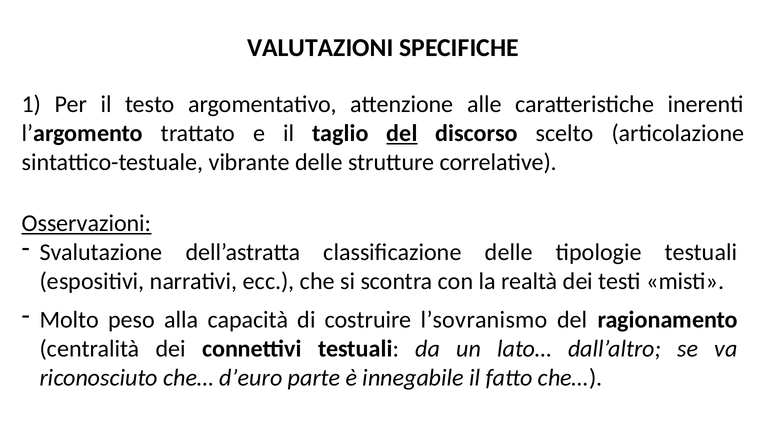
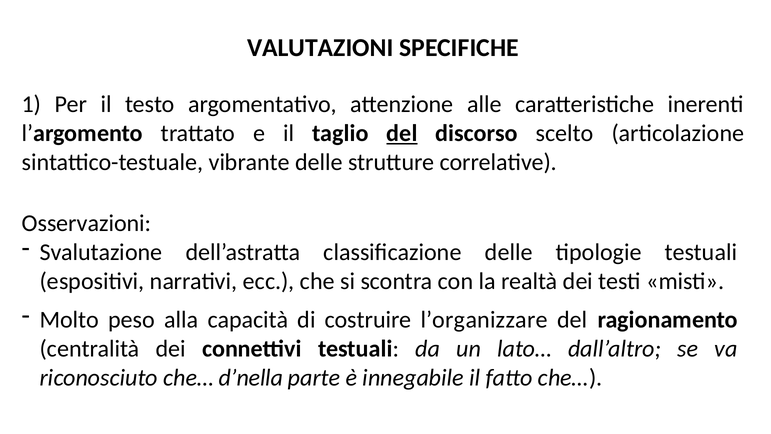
Osservazioni underline: present -> none
l’sovranismo: l’sovranismo -> l’organizzare
d’euro: d’euro -> d’nella
